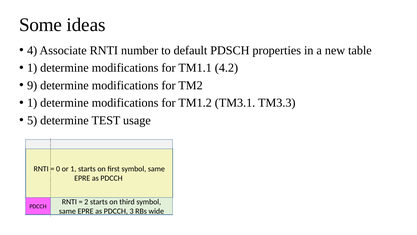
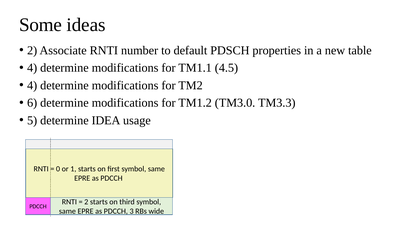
4 at (32, 50): 4 -> 2
1 at (32, 68): 1 -> 4
4.2: 4.2 -> 4.5
9 at (32, 85): 9 -> 4
1 at (32, 103): 1 -> 6
TM3.1: TM3.1 -> TM3.0
TEST: TEST -> IDEA
